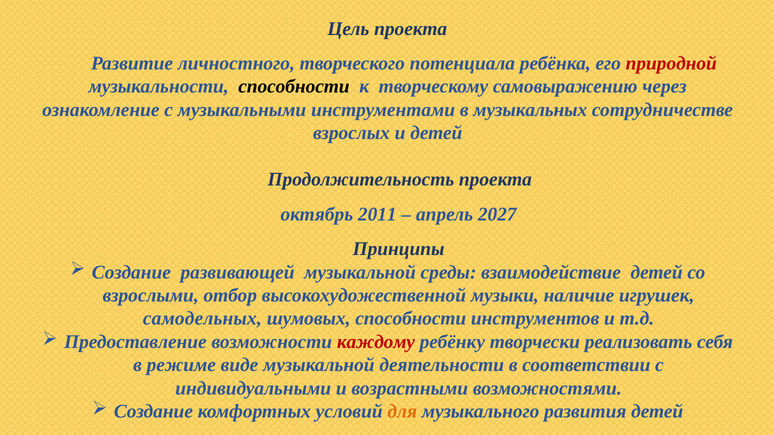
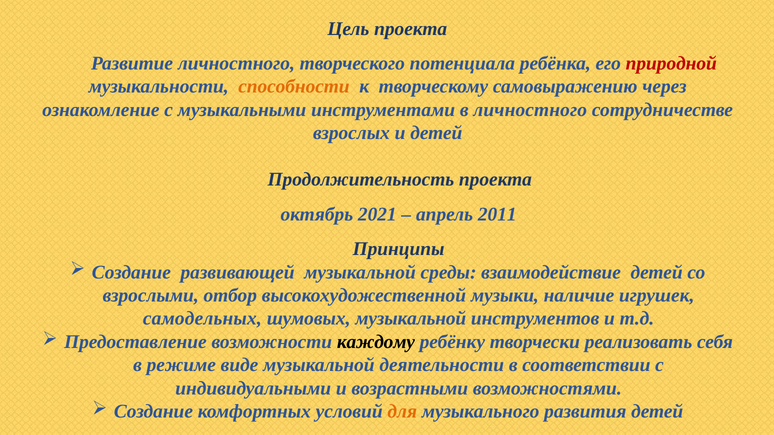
способности at (294, 87) colour: black -> orange
в музыкальных: музыкальных -> личностного
2011: 2011 -> 2021
2027: 2027 -> 2011
шумовых способности: способности -> музыкальной
каждому colour: red -> black
